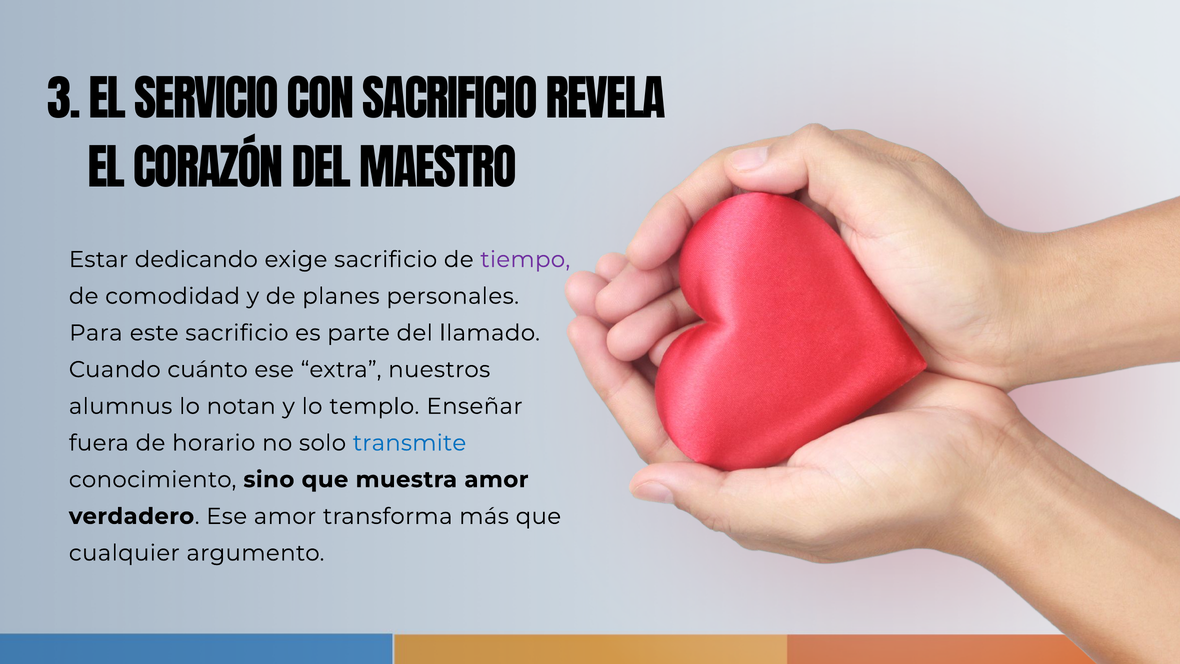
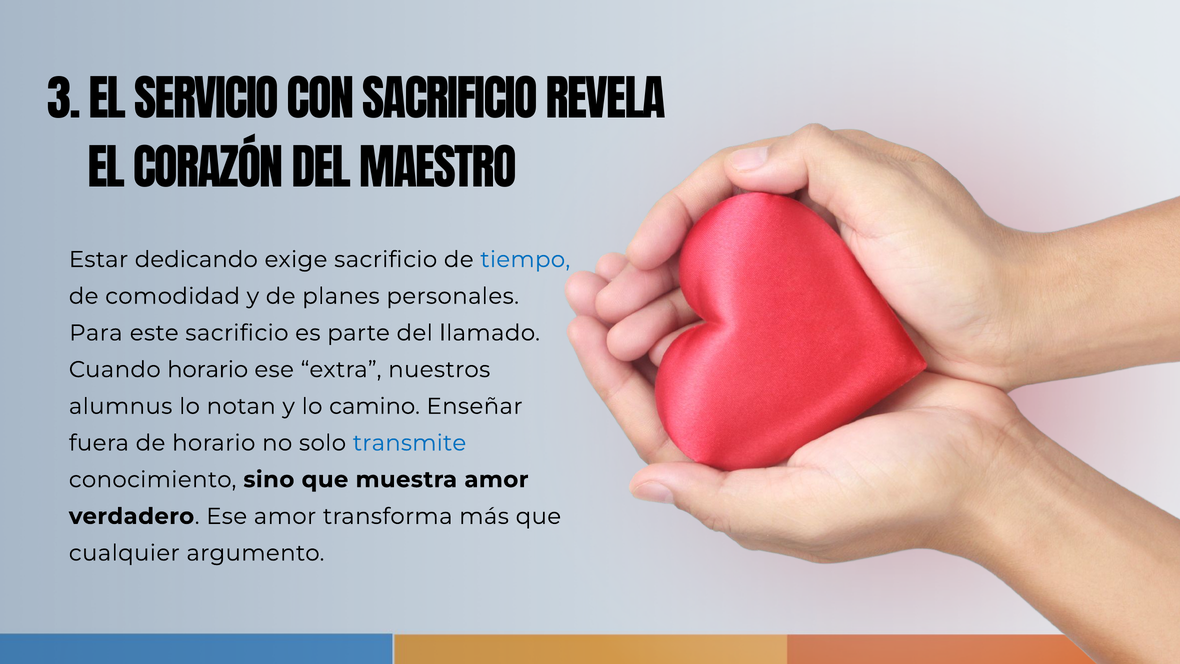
tiempo colour: purple -> blue
Cuando cuánto: cuánto -> horario
templo: templo -> camino
